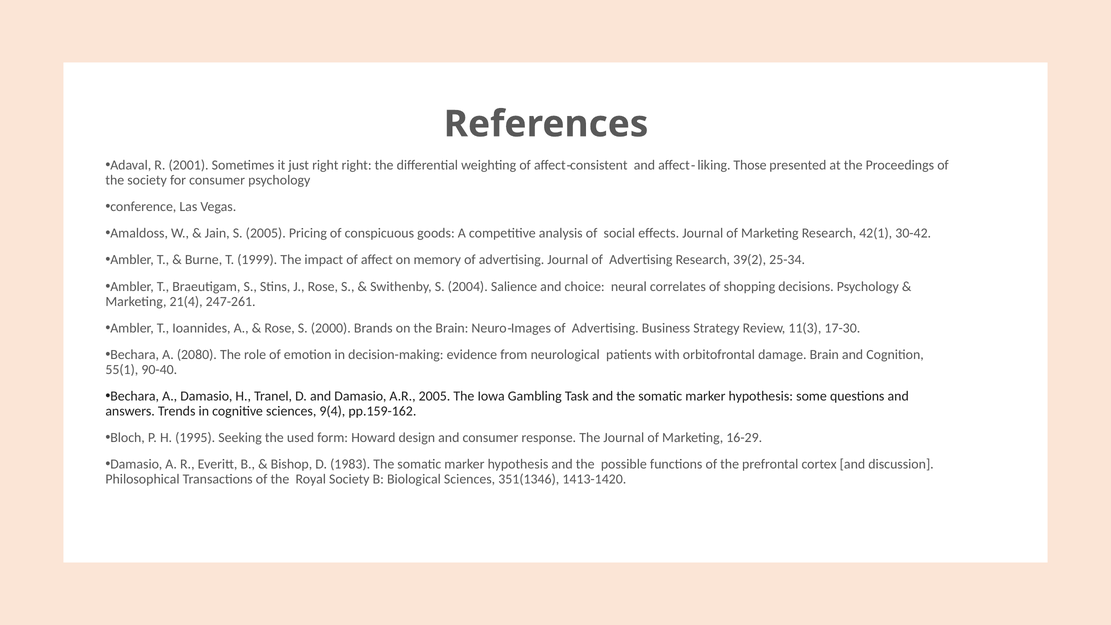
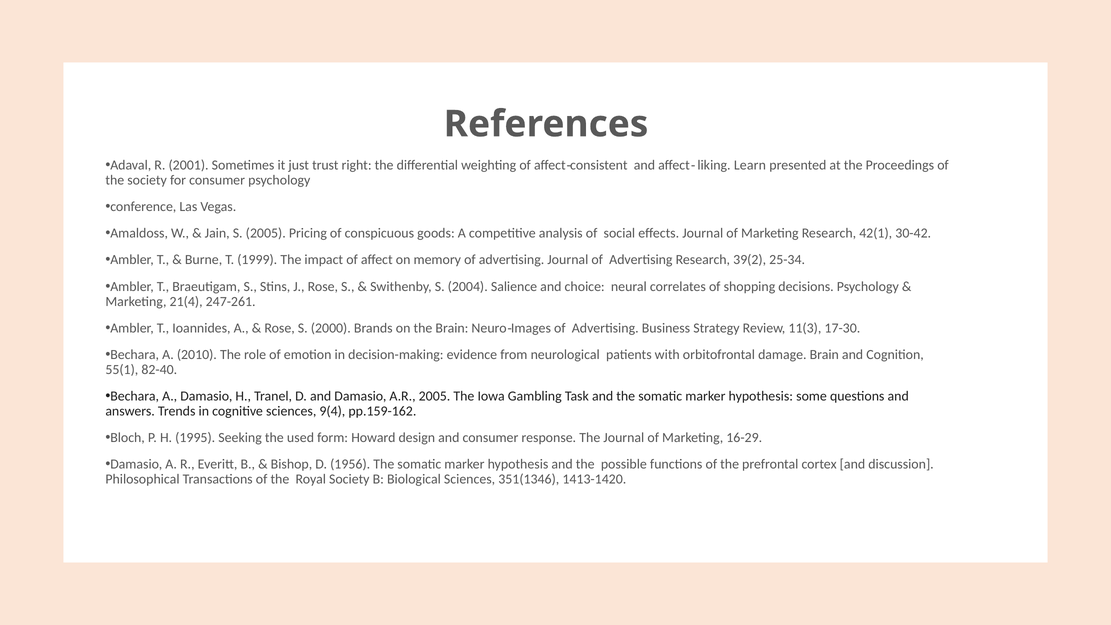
just right: right -> trust
Those: Those -> Learn
2080: 2080 -> 2010
90-40: 90-40 -> 82-40
1983: 1983 -> 1956
